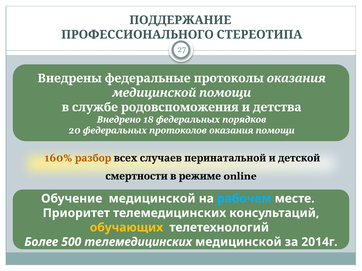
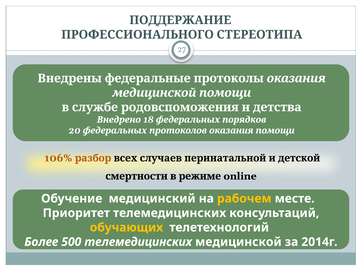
160%: 160% -> 106%
Обучение медицинской: медицинской -> медицинский
рабочем colour: light blue -> yellow
